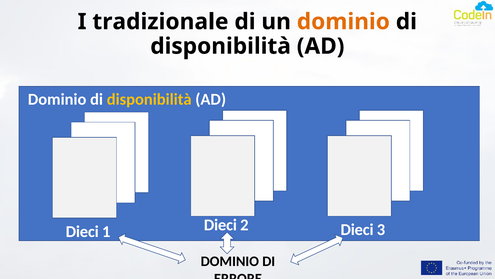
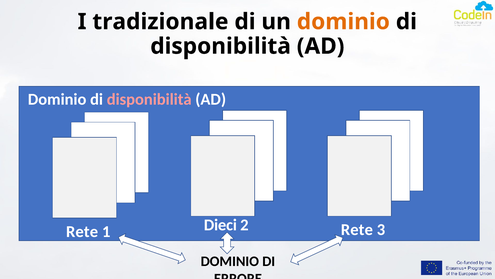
disponibilità at (149, 99) colour: yellow -> pink
Dieci at (82, 231): Dieci -> Rete
2 Dieci: Dieci -> Rete
